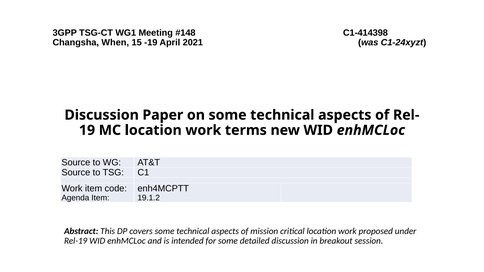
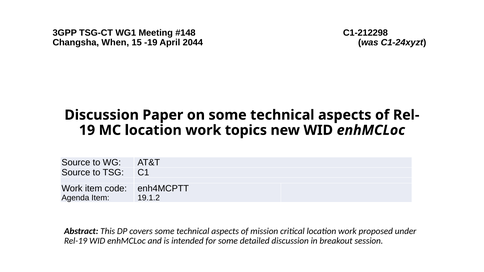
C1-414398: C1-414398 -> C1-212298
2021: 2021 -> 2044
terms: terms -> topics
